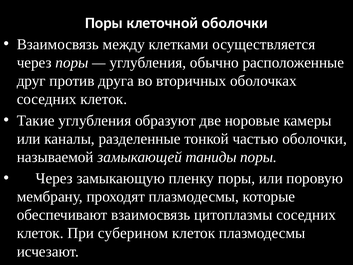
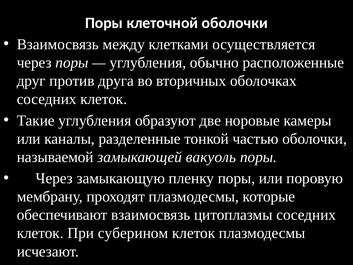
таниды: таниды -> вакуоль
